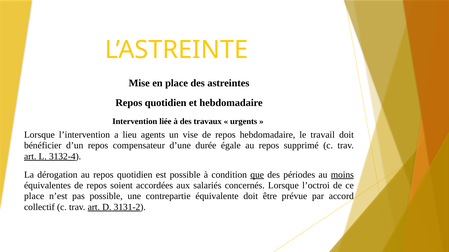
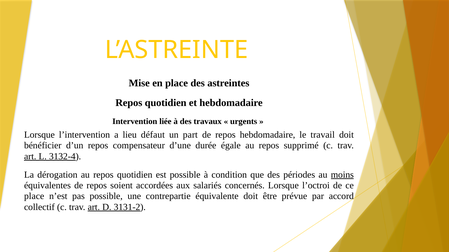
agents: agents -> défaut
vise: vise -> part
que underline: present -> none
